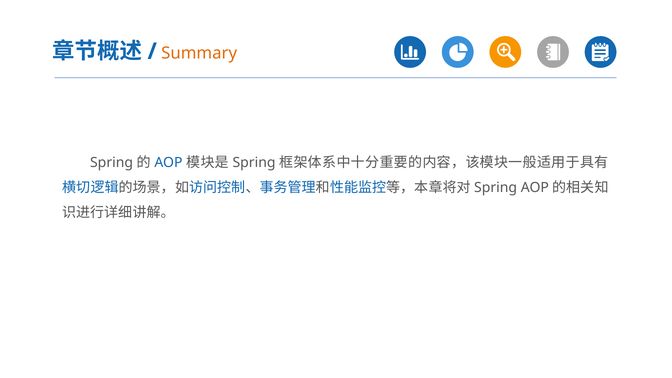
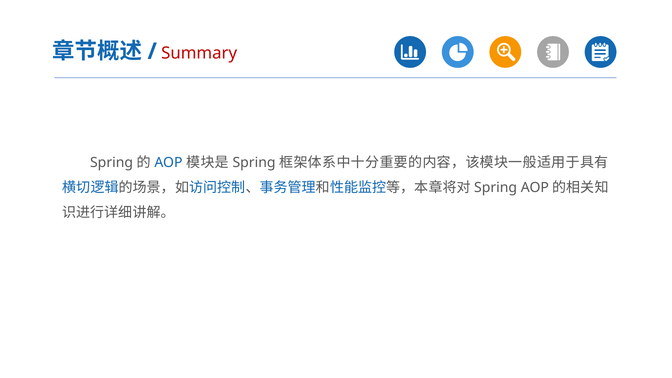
Summary colour: orange -> red
